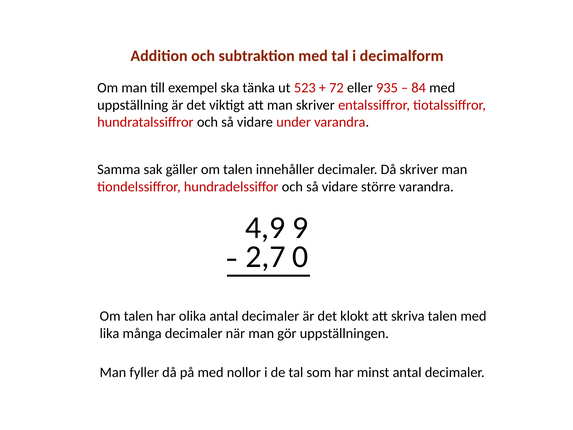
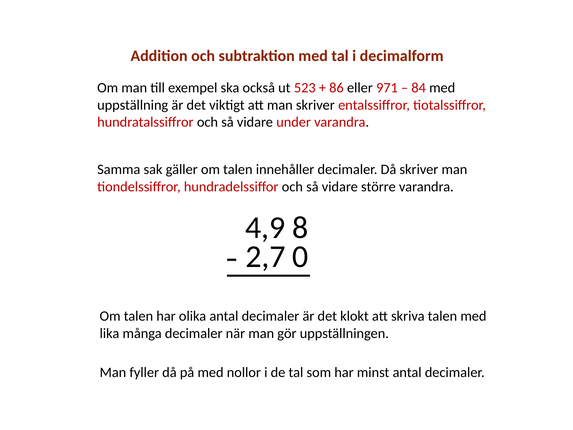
tänka: tänka -> också
72: 72 -> 86
935: 935 -> 971
9: 9 -> 8
